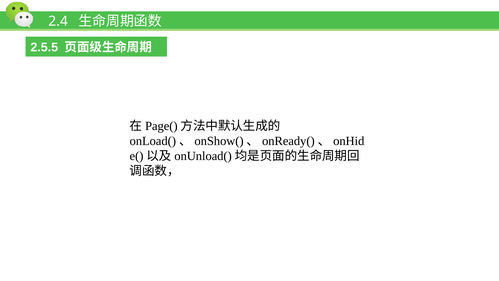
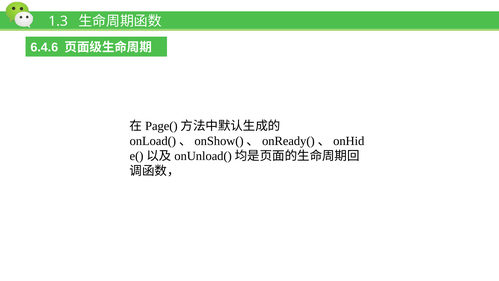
2.4: 2.4 -> 1.3
2.5.5: 2.5.5 -> 6.4.6
